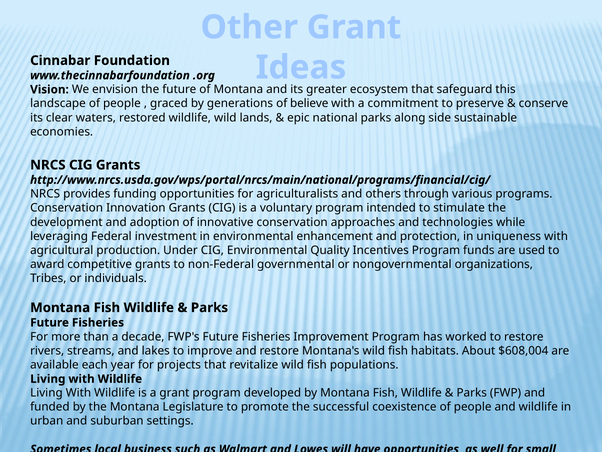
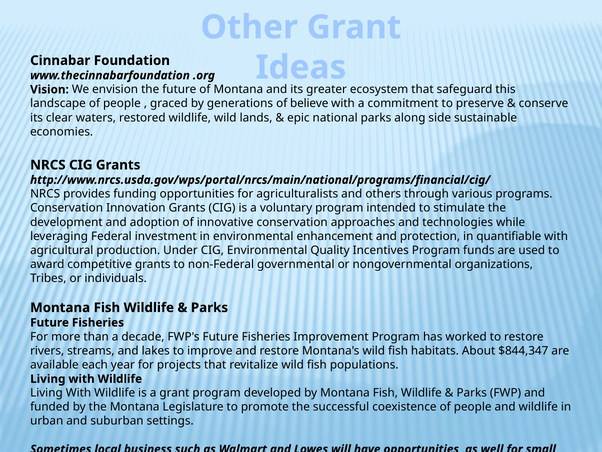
uniqueness: uniqueness -> quantifiable
$608,004: $608,004 -> $844,347
